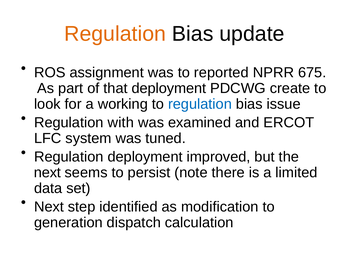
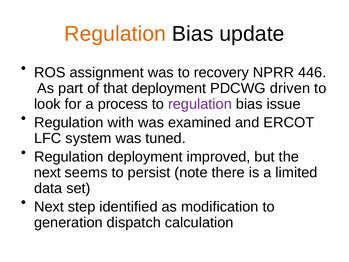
reported: reported -> recovery
675: 675 -> 446
create: create -> driven
working: working -> process
regulation at (200, 104) colour: blue -> purple
